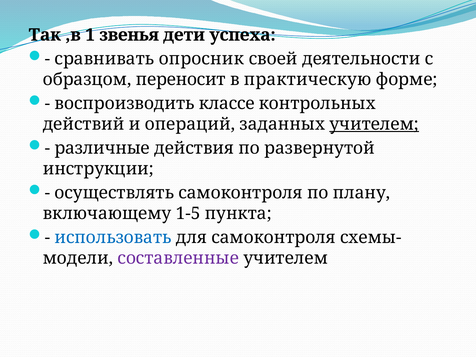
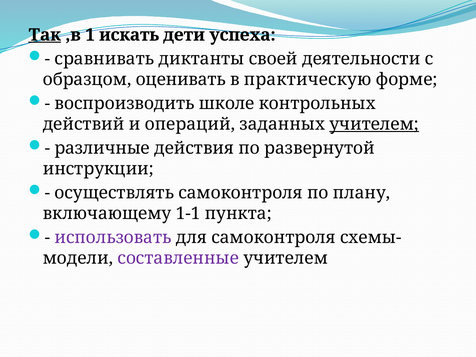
Так underline: none -> present
звенья: звенья -> искать
опросник: опросник -> диктанты
переносит: переносит -> оценивать
классе: классе -> школе
1-5: 1-5 -> 1-1
использовать colour: blue -> purple
